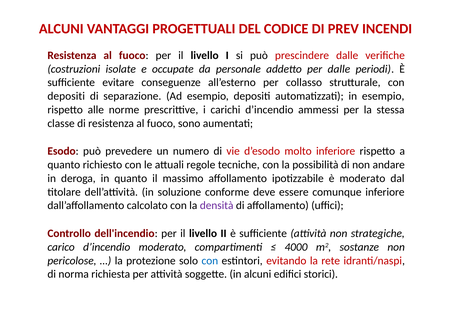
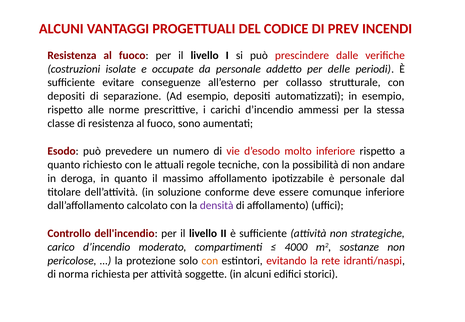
per dalle: dalle -> delle
è moderato: moderato -> personale
con at (210, 261) colour: blue -> orange
